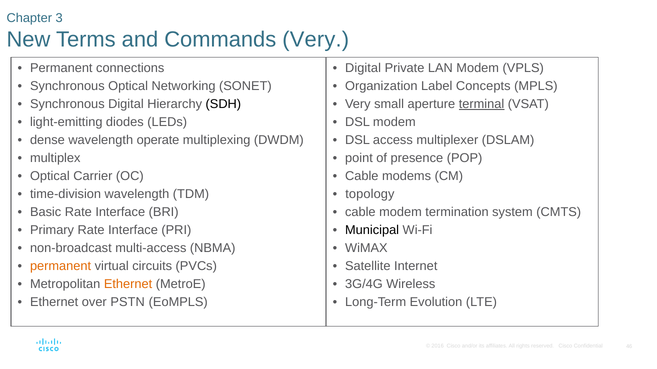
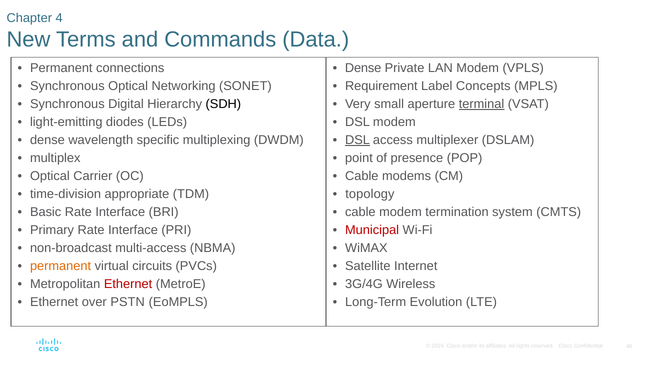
3: 3 -> 4
Commands Very: Very -> Data
Digital at (363, 68): Digital -> Dense
Organization: Organization -> Requirement
operate: operate -> specific
DSL at (358, 140) underline: none -> present
time-division wavelength: wavelength -> appropriate
Municipal colour: black -> red
Ethernet at (128, 284) colour: orange -> red
